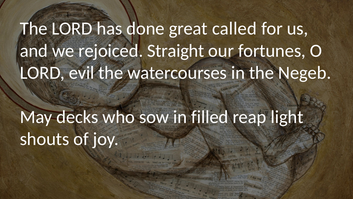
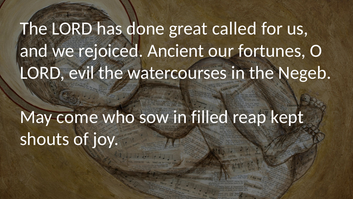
Straight: Straight -> Ancient
decks: decks -> come
light: light -> kept
